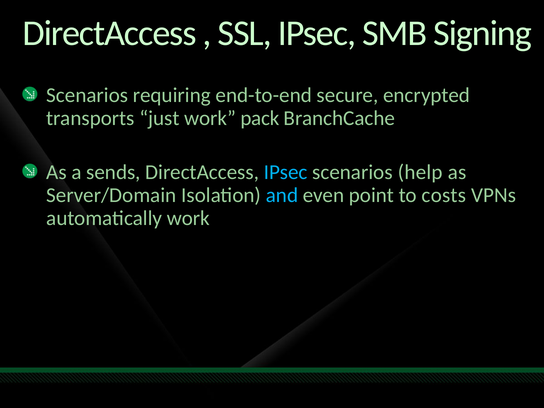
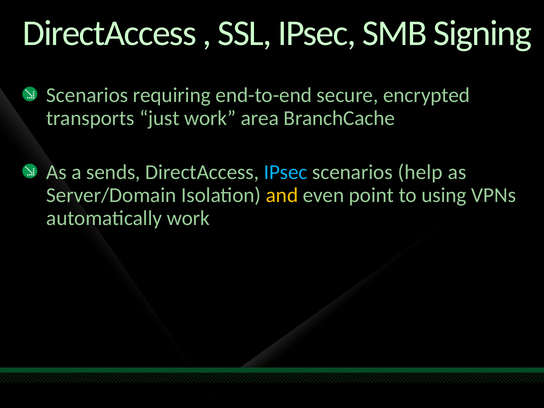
pack: pack -> area
and colour: light blue -> yellow
costs: costs -> using
